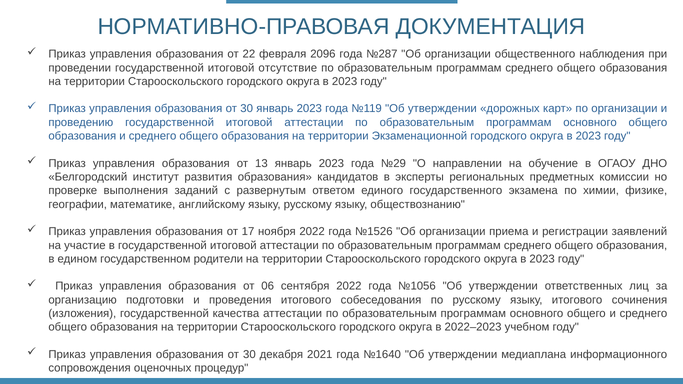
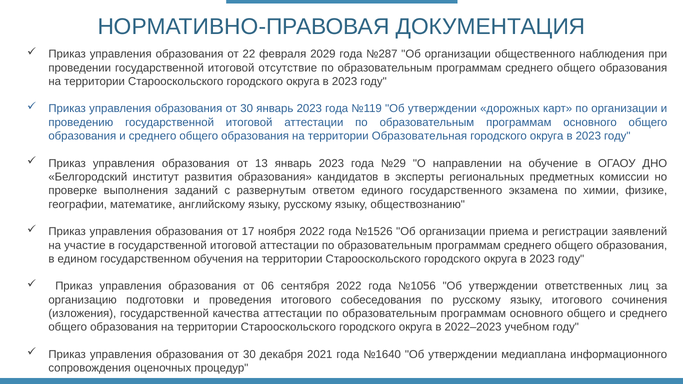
2096: 2096 -> 2029
Экзаменационной: Экзаменационной -> Образовательная
родители: родители -> обучения
